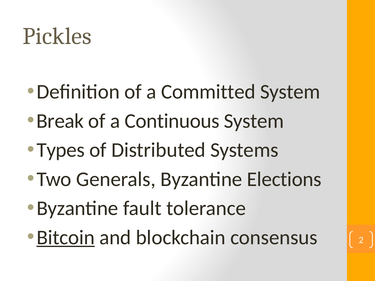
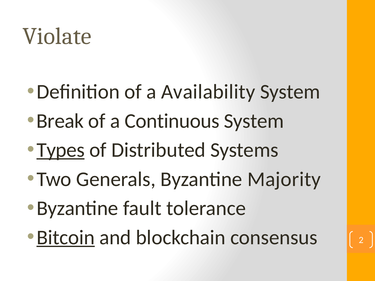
Pickles: Pickles -> Violate
Committed: Committed -> Availability
Types underline: none -> present
Elections: Elections -> Majority
